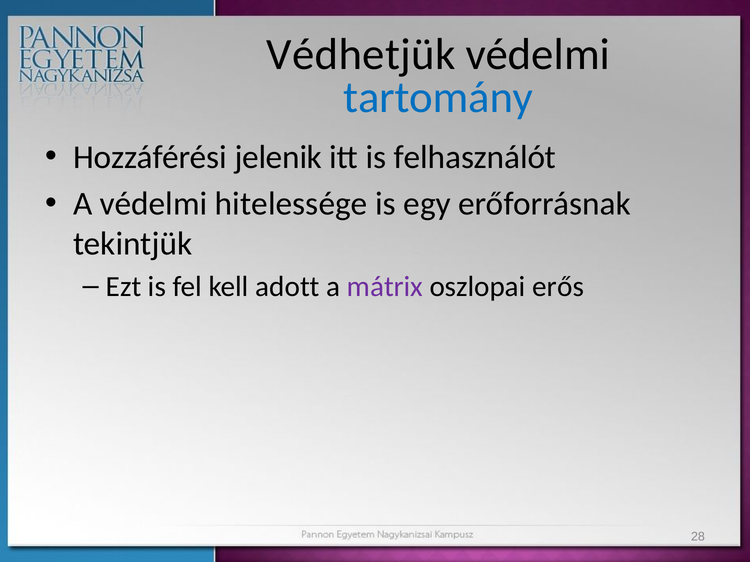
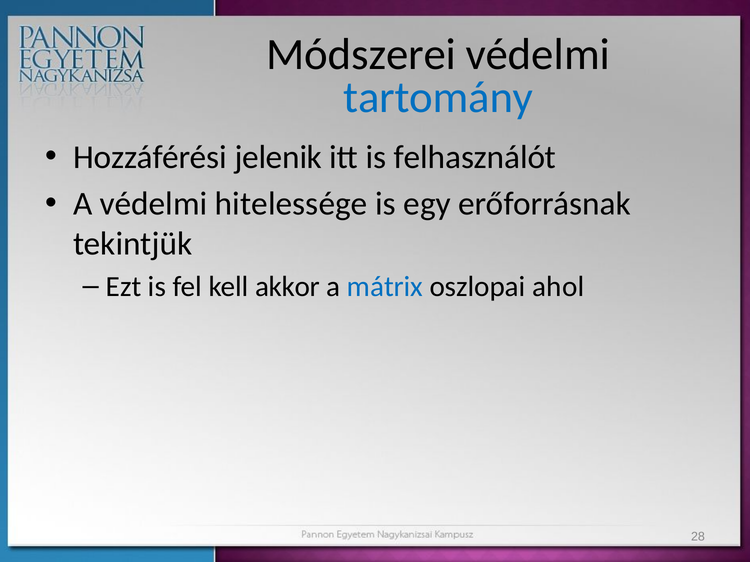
Védhetjük: Védhetjük -> Módszerei
adott: adott -> akkor
mátrix colour: purple -> blue
erős: erős -> ahol
